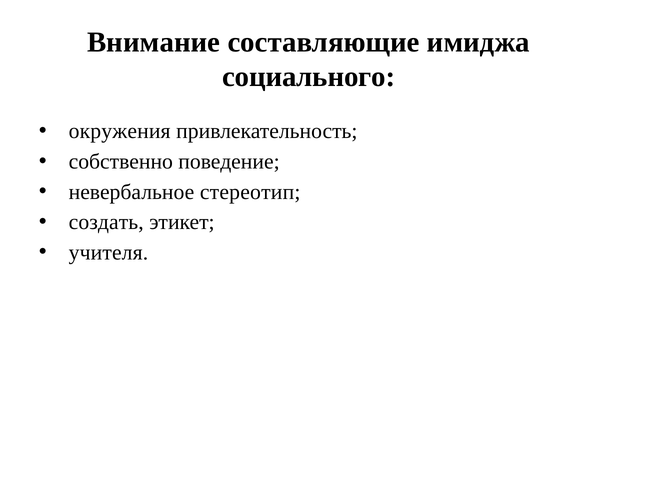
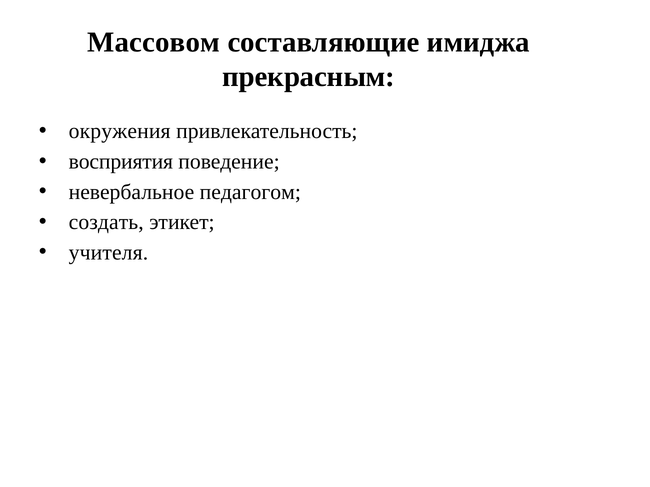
Внимание: Внимание -> Массовом
социального: социального -> прекрасным
собственно: собственно -> восприятия
стереотип: стереотип -> педагогом
